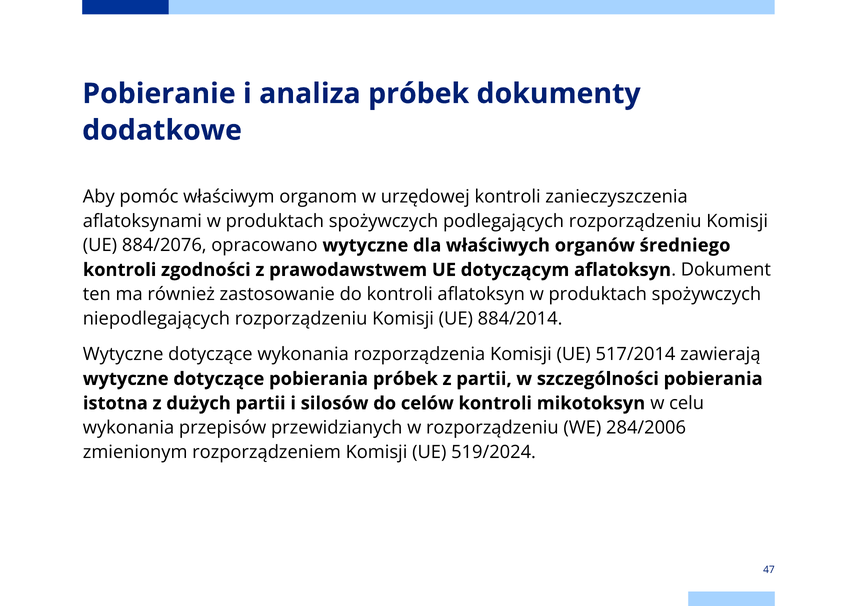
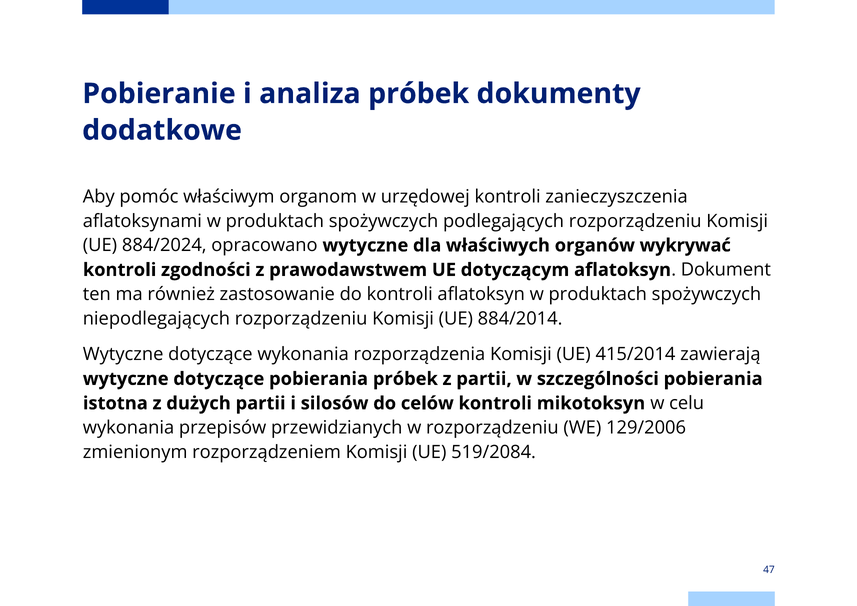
884/2076: 884/2076 -> 884/2024
średniego: średniego -> wykrywać
517/2014: 517/2014 -> 415/2014
284/2006: 284/2006 -> 129/2006
519/2024: 519/2024 -> 519/2084
